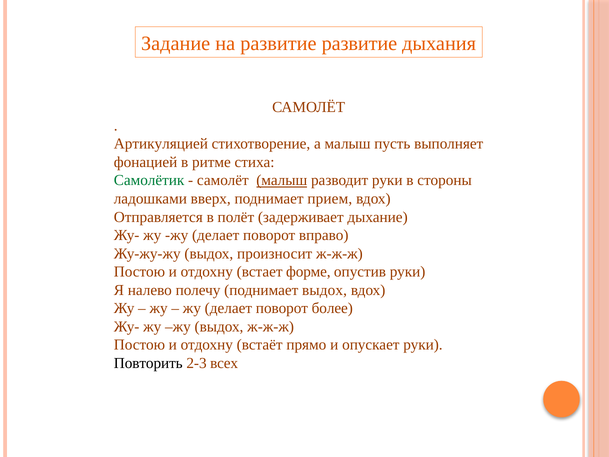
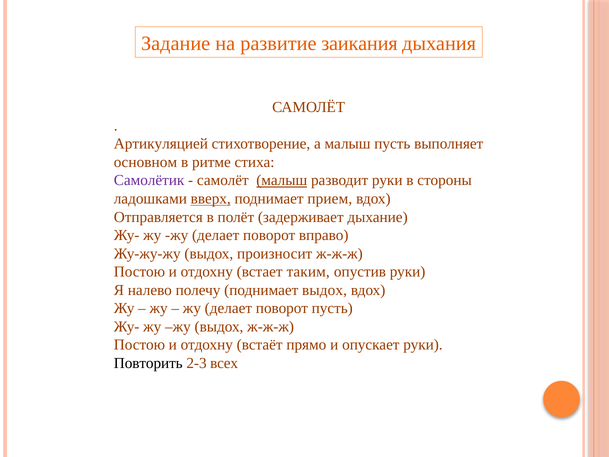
развитие развитие: развитие -> заикания
фонацией: фонацией -> основном
Самолётик colour: green -> purple
вверх underline: none -> present
форме: форме -> таким
поворот более: более -> пусть
